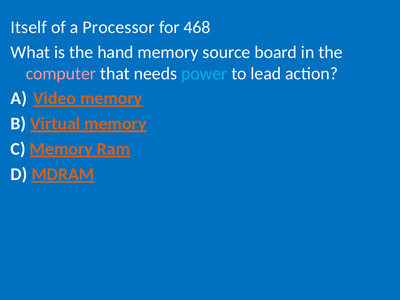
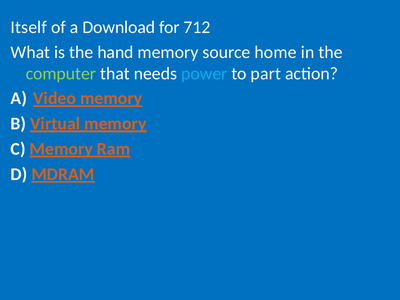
Processor: Processor -> Download
468: 468 -> 712
board: board -> home
computer colour: pink -> light green
lead: lead -> part
